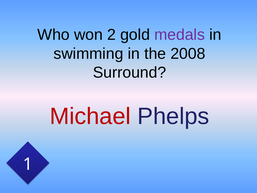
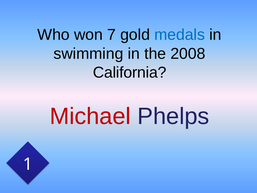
2: 2 -> 7
medals colour: purple -> blue
Surround: Surround -> California
